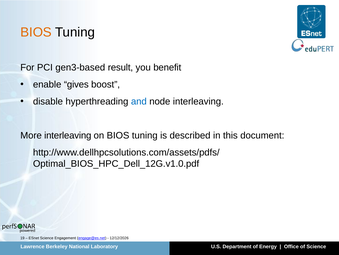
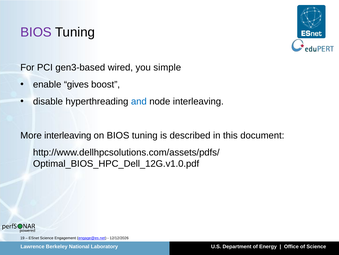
BIOS at (36, 32) colour: orange -> purple
result: result -> wired
benefit: benefit -> simple
